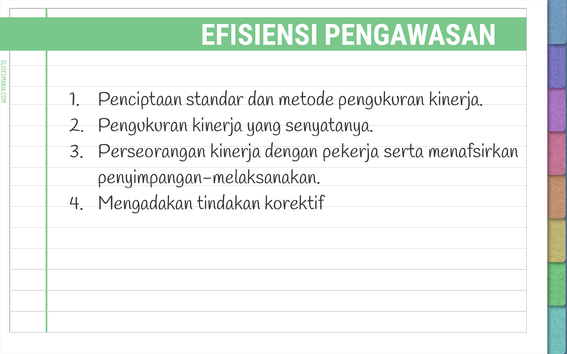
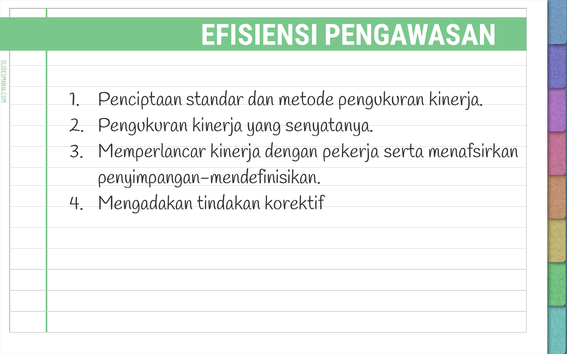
Perseorangan: Perseorangan -> Memperlancar
penyimpangan-melaksanakan: penyimpangan-melaksanakan -> penyimpangan-mendefinisikan
